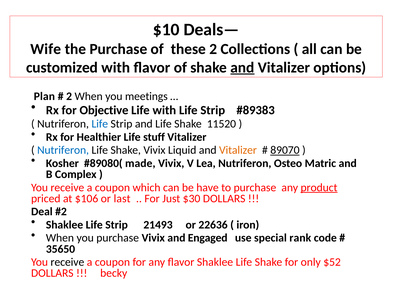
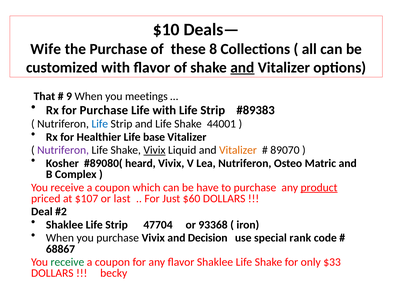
these 2: 2 -> 8
Plan: Plan -> That
2 at (69, 96): 2 -> 9
for Objective: Objective -> Purchase
11520: 11520 -> 44001
stuff: stuff -> base
Nutriferon at (63, 150) colour: blue -> purple
Vivix at (154, 150) underline: none -> present
89070 underline: present -> none
made: made -> heard
$106: $106 -> $107
$30: $30 -> $60
21493: 21493 -> 47704
22636: 22636 -> 93368
Engaged: Engaged -> Decision
35650: 35650 -> 68867
receive at (67, 262) colour: black -> green
$52: $52 -> $33
